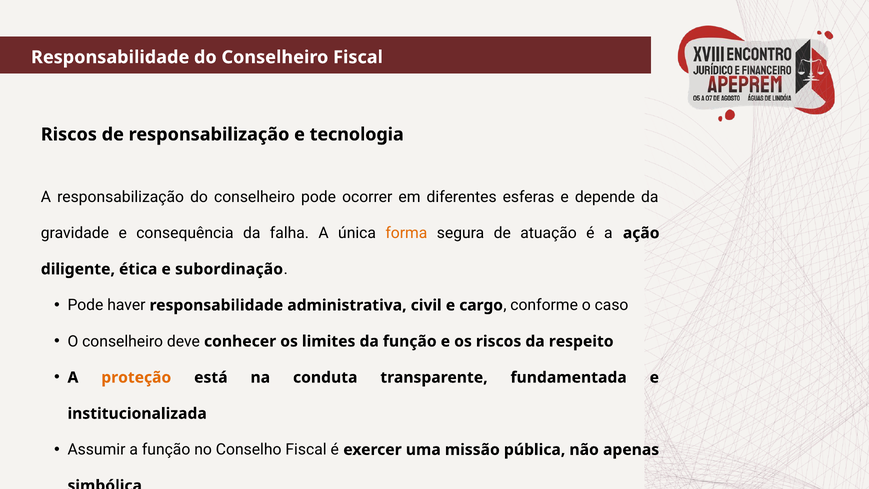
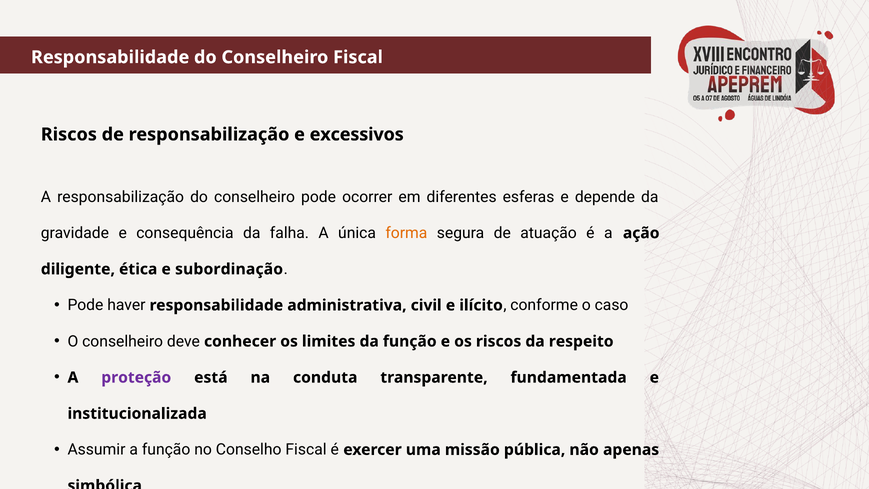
tecnologia: tecnologia -> excessivos
cargo: cargo -> ilícito
proteção colour: orange -> purple
